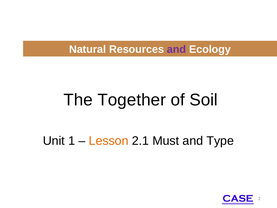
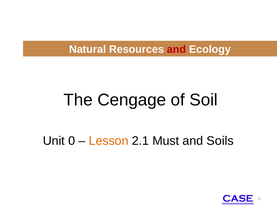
and at (177, 49) colour: purple -> red
Together: Together -> Cengage
1: 1 -> 0
Type: Type -> Soils
